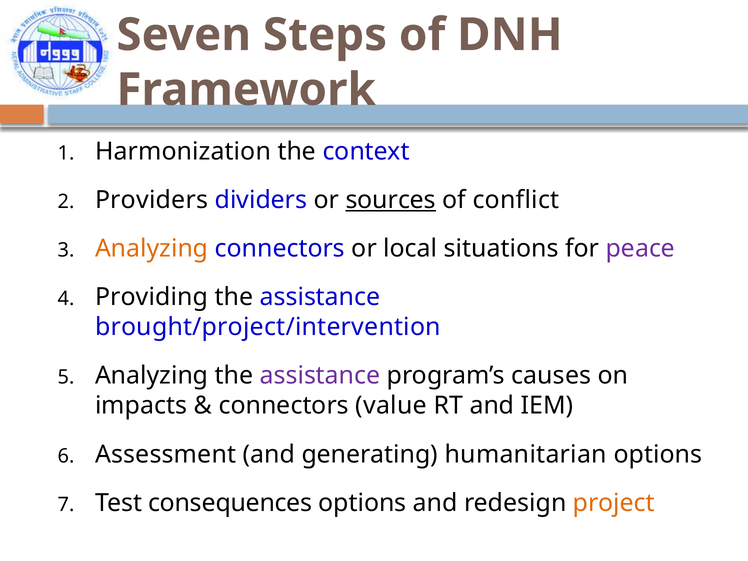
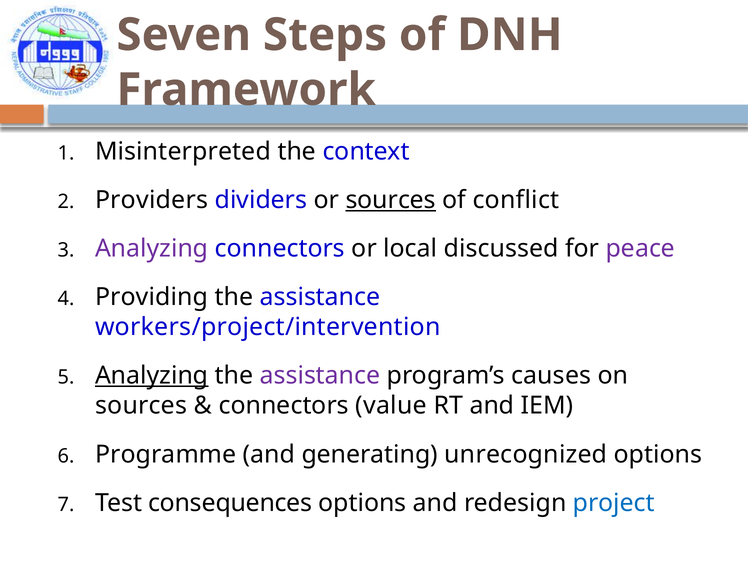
Harmonization: Harmonization -> Misinterpreted
Analyzing at (152, 249) colour: orange -> purple
situations: situations -> discussed
brought/project/intervention: brought/project/intervention -> workers/project/intervention
Analyzing at (152, 376) underline: none -> present
impacts at (141, 406): impacts -> sources
Assessment: Assessment -> Programme
humanitarian: humanitarian -> unrecognized
project colour: orange -> blue
